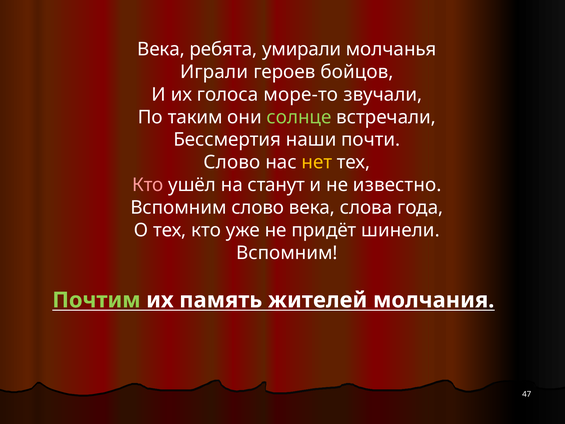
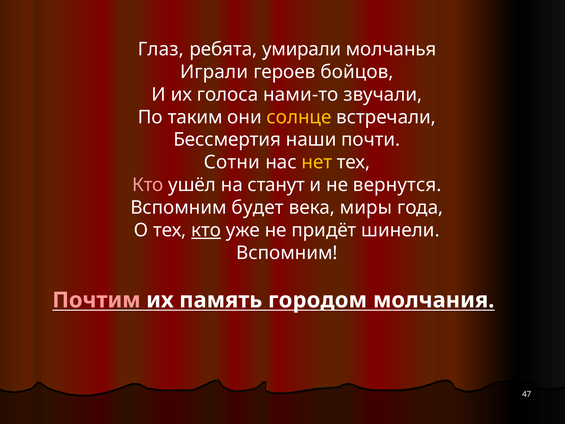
Века at (161, 49): Века -> Глаз
море-то: море-то -> нами-то
солнце colour: light green -> yellow
Слово at (232, 162): Слово -> Сотни
известно: известно -> вернутся
Вспомним слово: слово -> будет
слова: слова -> миры
кто at (206, 230) underline: none -> present
Почтим colour: light green -> pink
жителей: жителей -> городом
